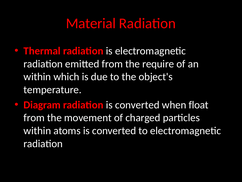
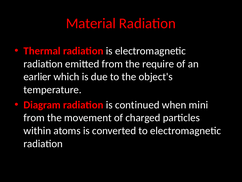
within at (37, 77): within -> earlier
radiation is converted: converted -> continued
float: float -> mini
